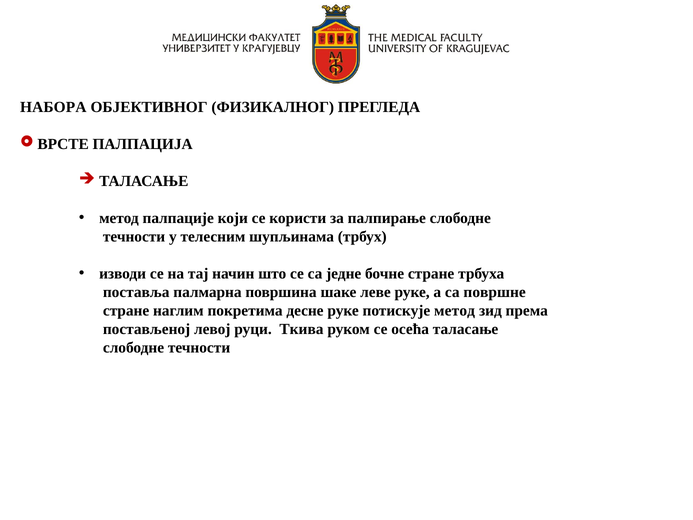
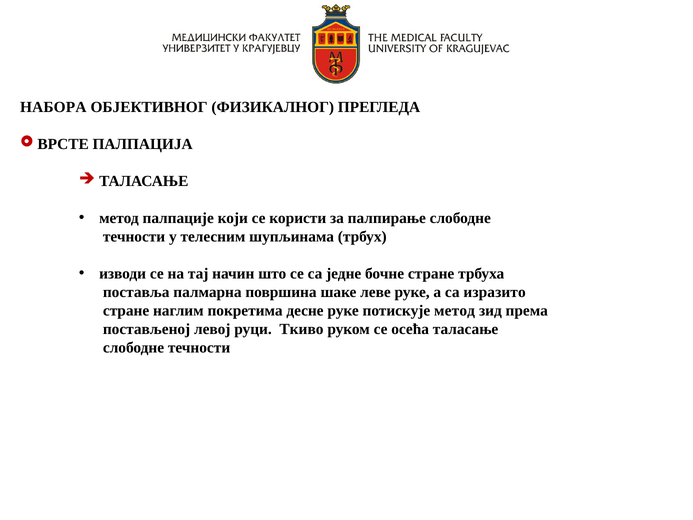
површне: површне -> изразито
Ткива: Ткива -> Ткиво
